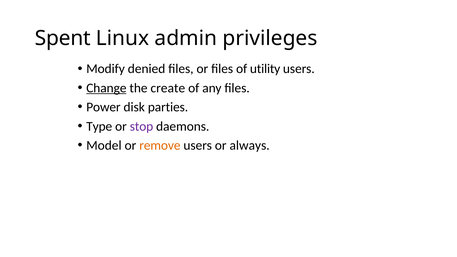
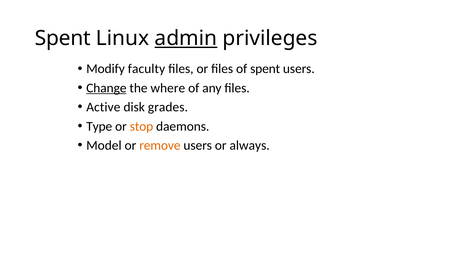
admin underline: none -> present
denied: denied -> faculty
of utility: utility -> spent
create: create -> where
Power: Power -> Active
parties: parties -> grades
stop colour: purple -> orange
